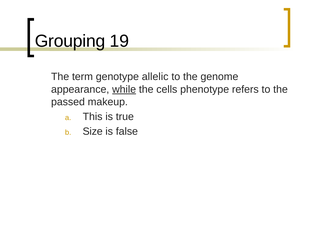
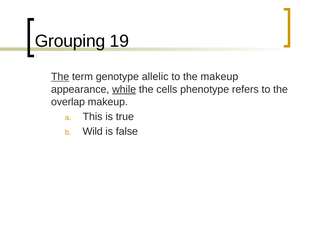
The at (60, 77) underline: none -> present
the genome: genome -> makeup
passed: passed -> overlap
Size: Size -> Wild
